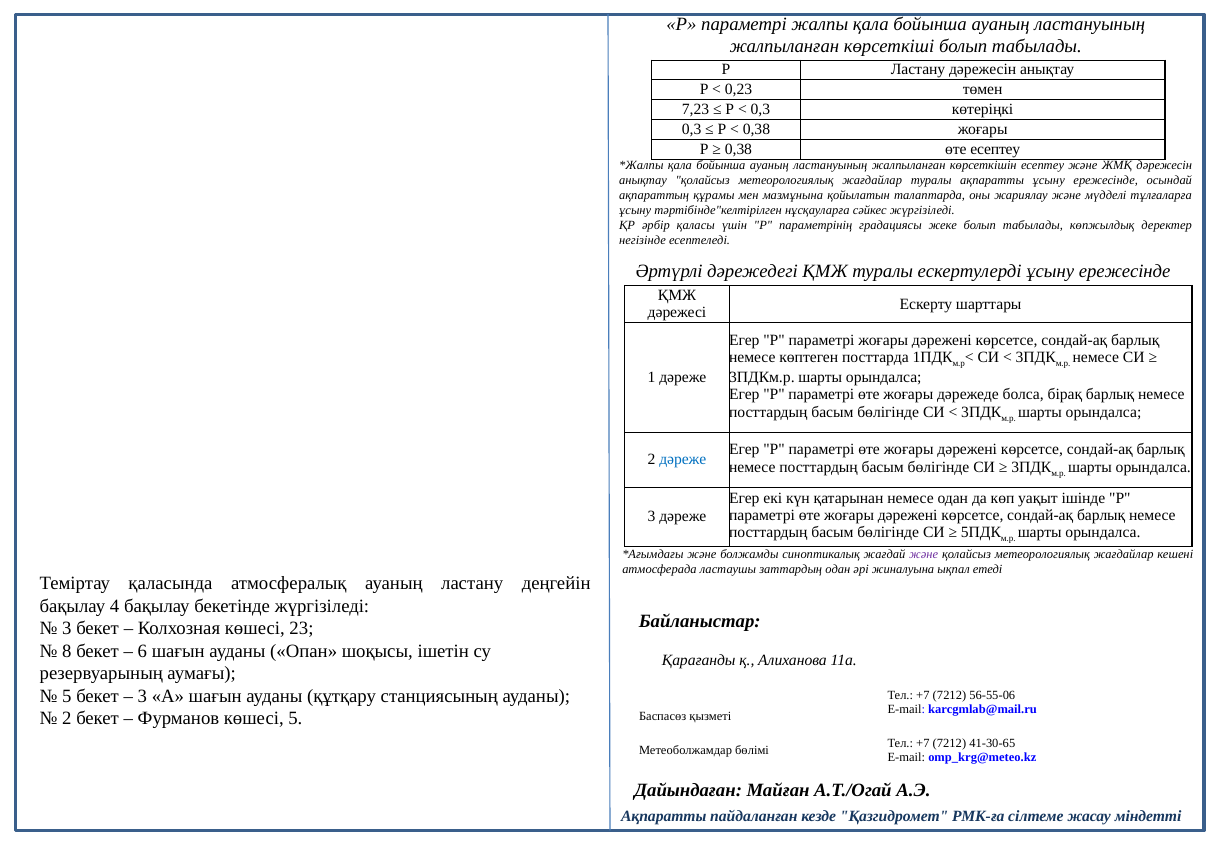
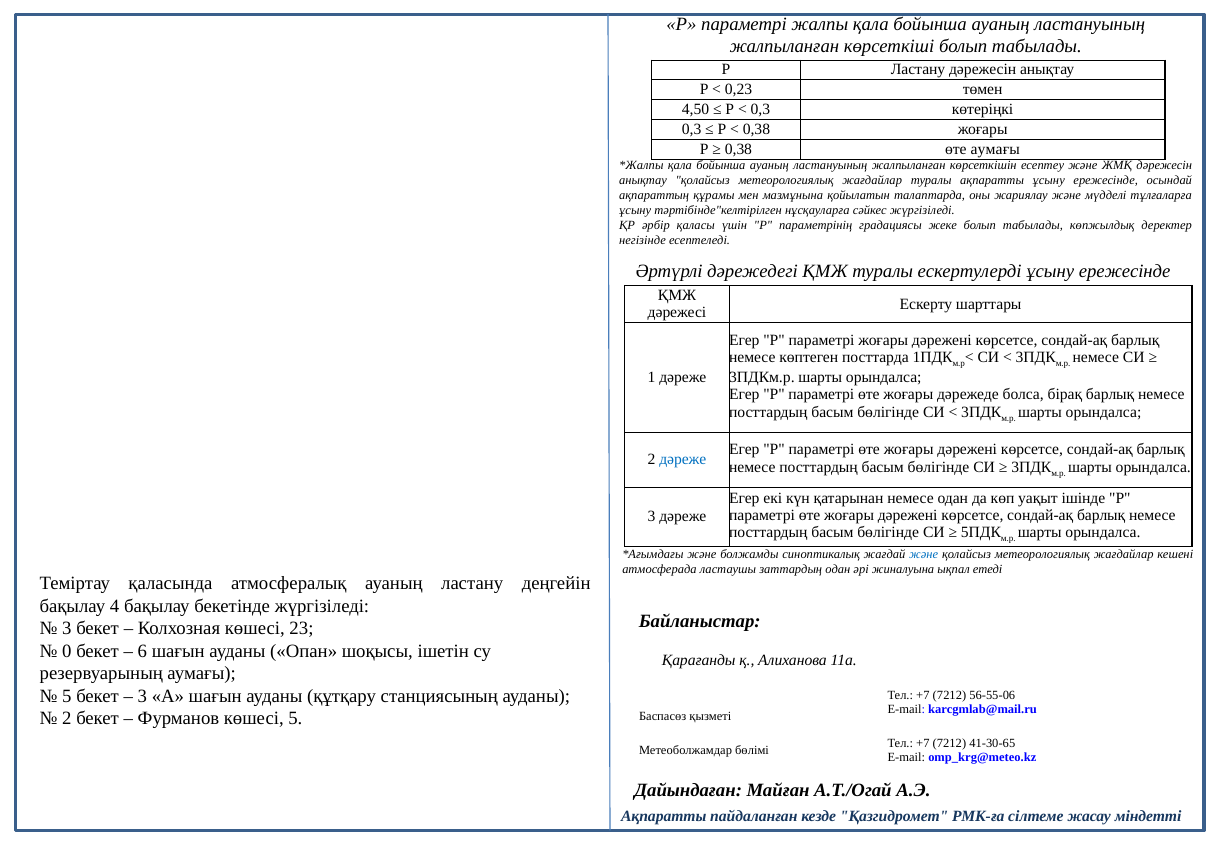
7,23: 7,23 -> 4,50
өте есептеу: есептеу -> аумағы
және at (924, 554) colour: purple -> blue
8: 8 -> 0
